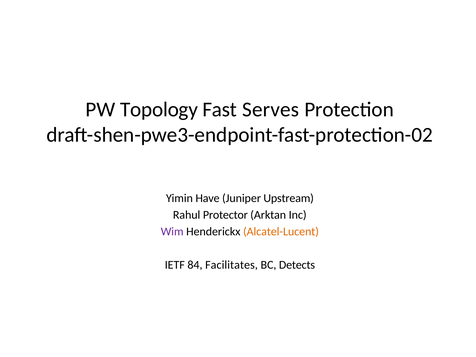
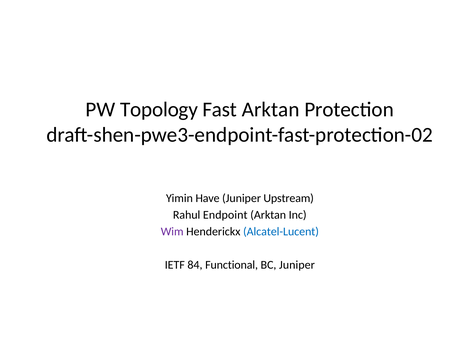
Fast Serves: Serves -> Arktan
Protector: Protector -> Endpoint
Alcatel-Lucent colour: orange -> blue
Facilitates: Facilitates -> Functional
BC Detects: Detects -> Juniper
